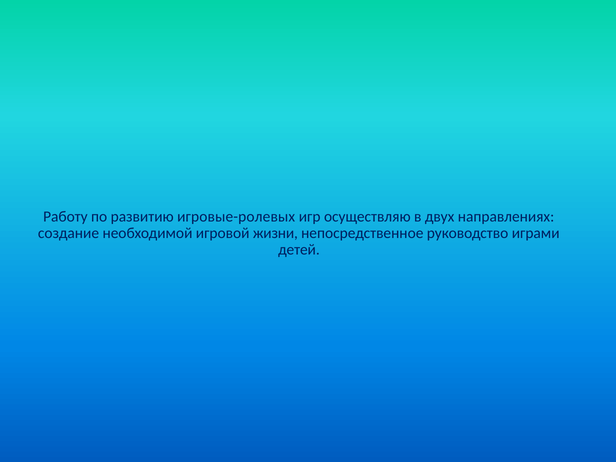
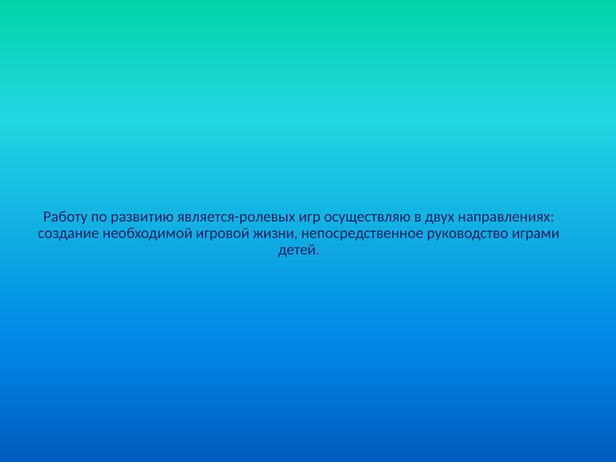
игровые-ролевых: игровые-ролевых -> является-ролевых
